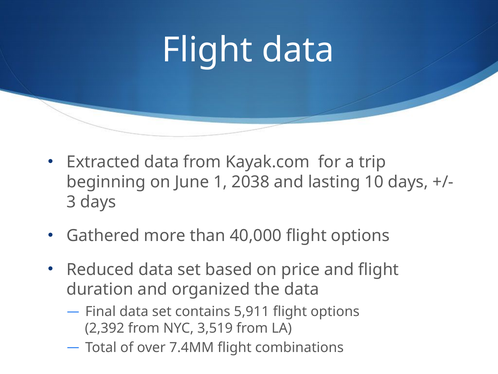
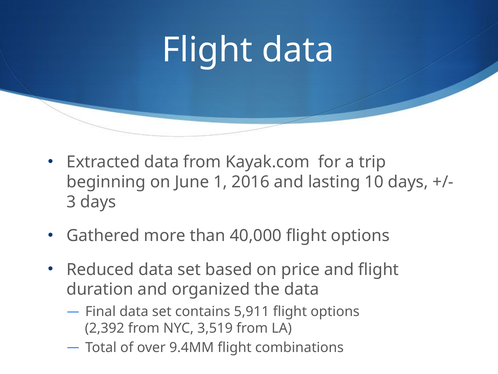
2038: 2038 -> 2016
7.4MM: 7.4MM -> 9.4MM
